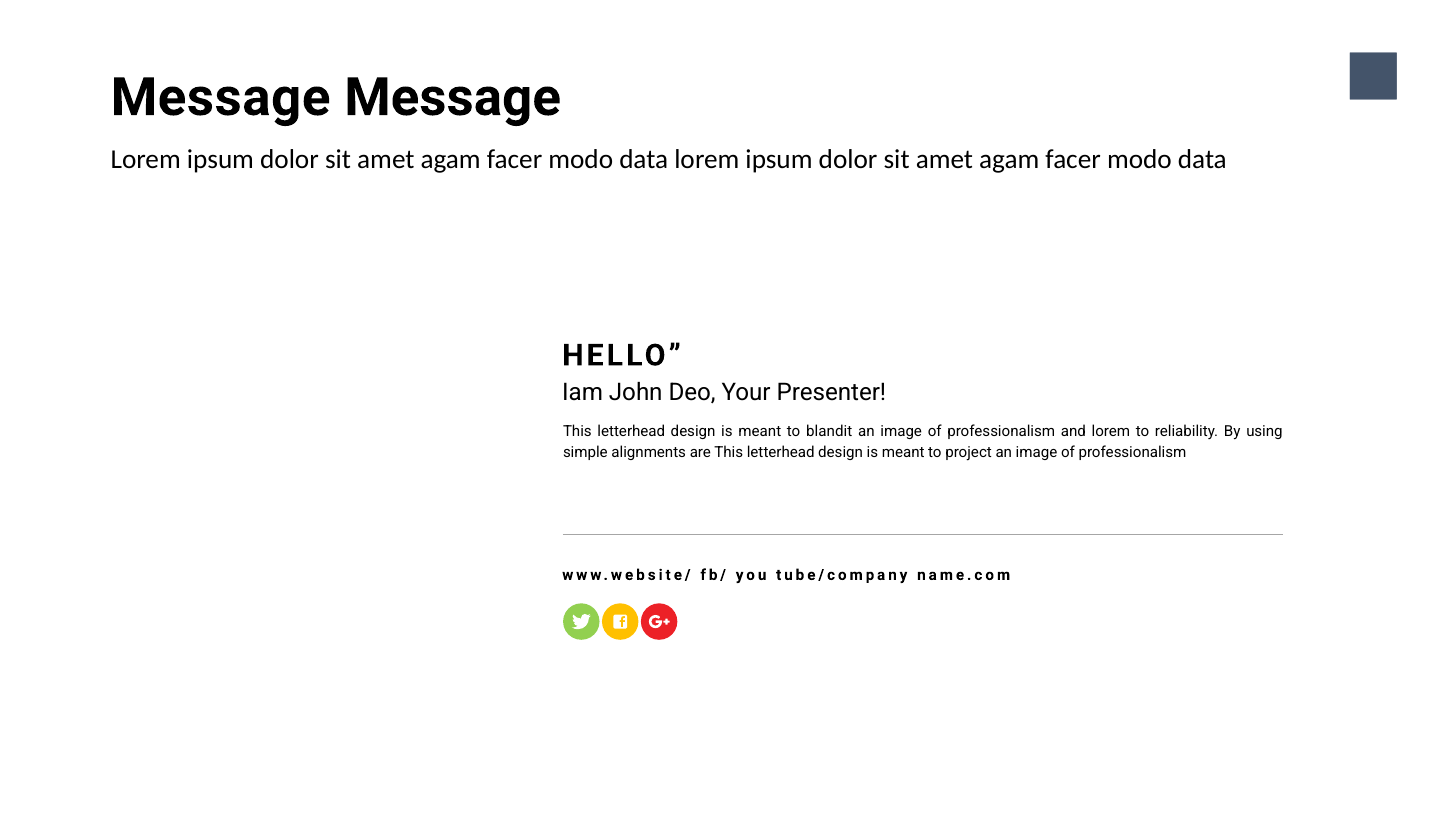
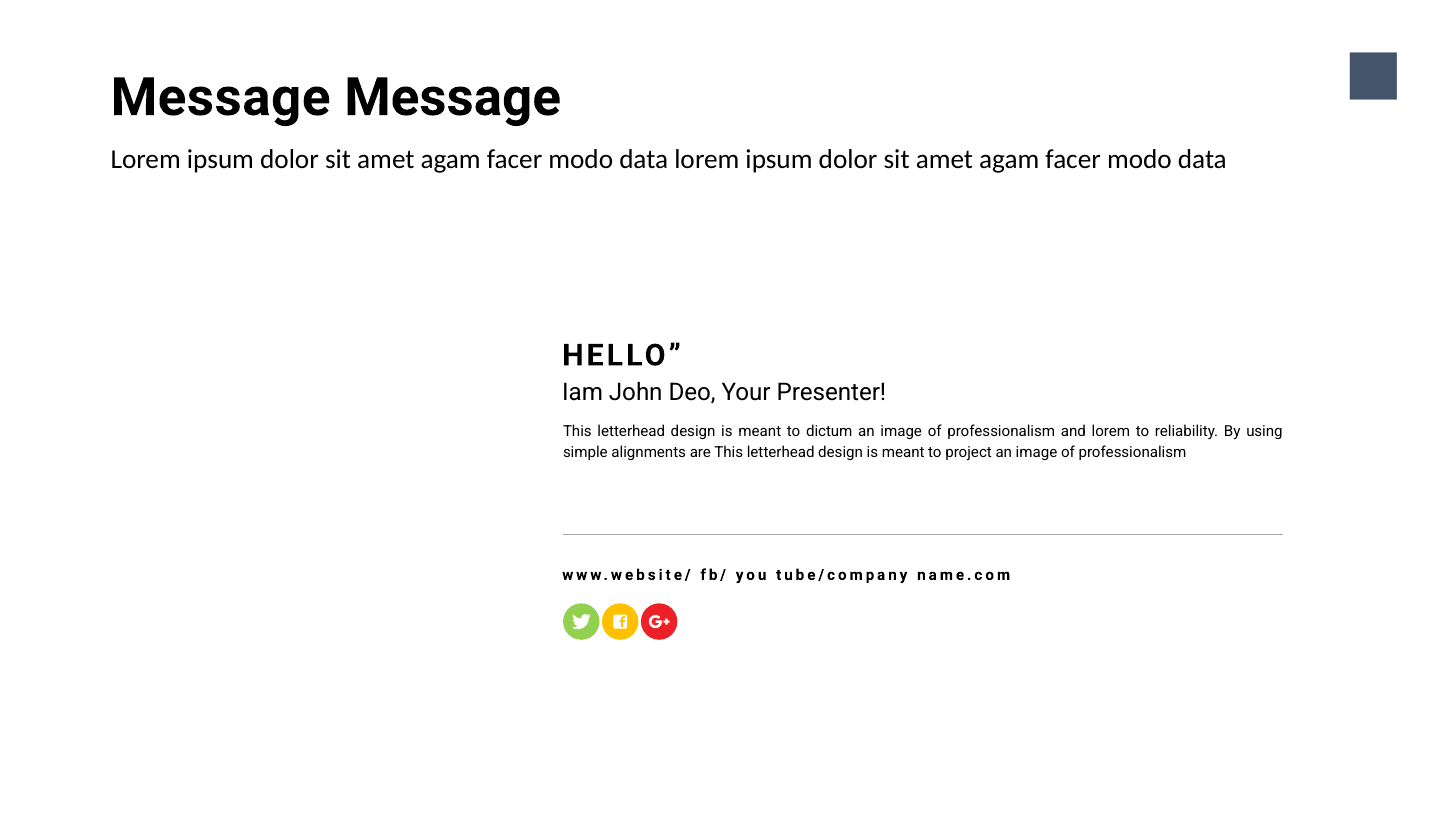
blandit: blandit -> dictum
